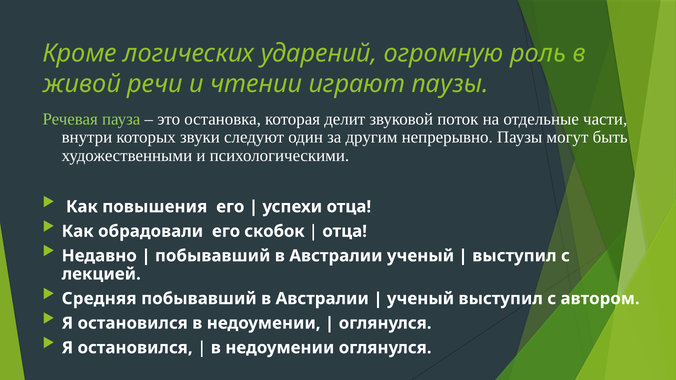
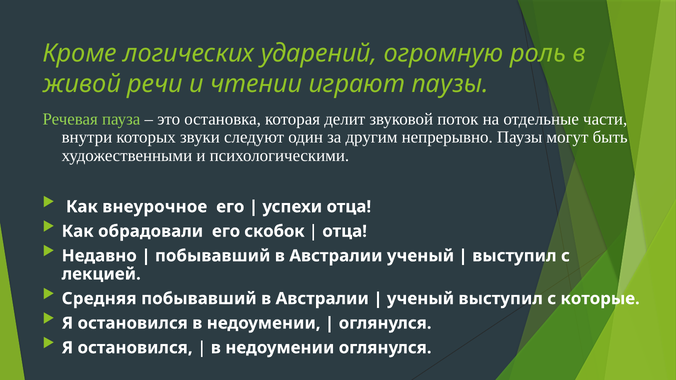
повышения: повышения -> внеурочное
автором: автором -> которые
